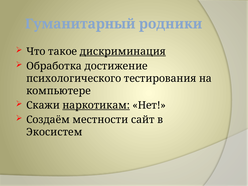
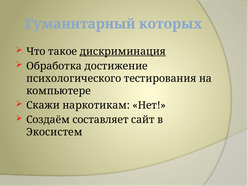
родники: родники -> которых
наркотикам underline: present -> none
местности: местности -> составляет
